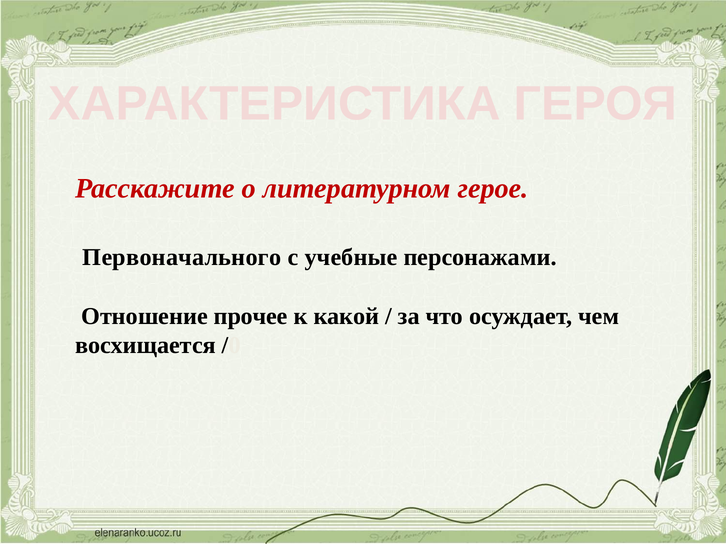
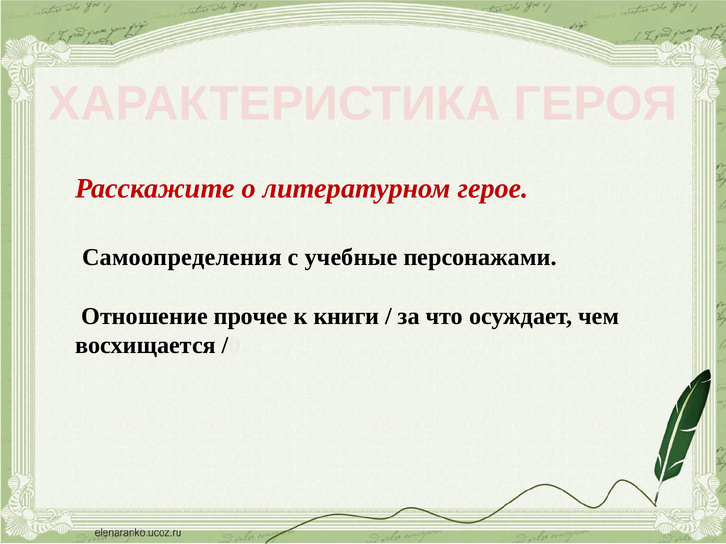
Первоначального: Первоначального -> Самоопределения
какой: какой -> книги
